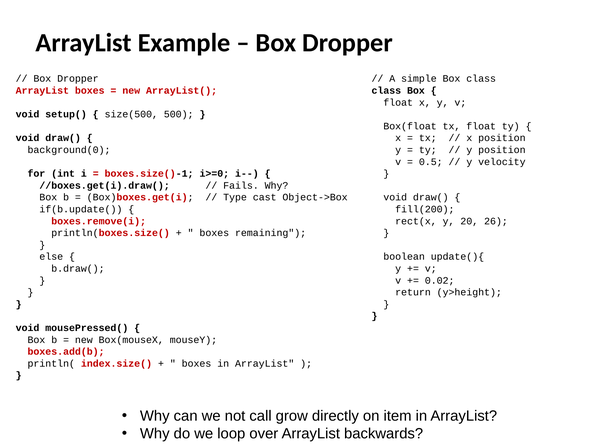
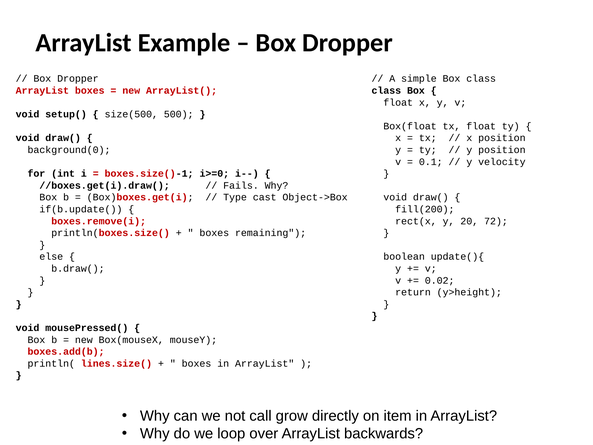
0.5: 0.5 -> 0.1
26: 26 -> 72
index.size(: index.size( -> lines.size(
